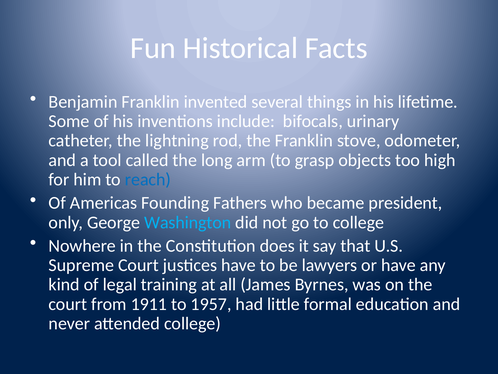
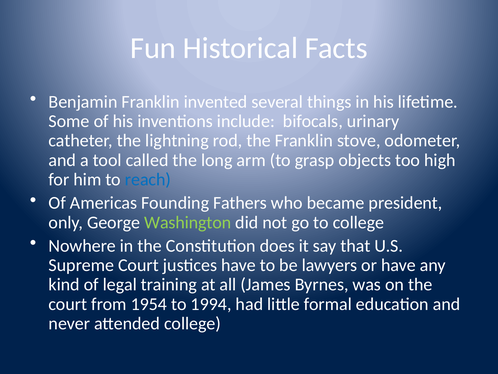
Washington colour: light blue -> light green
1911: 1911 -> 1954
1957: 1957 -> 1994
